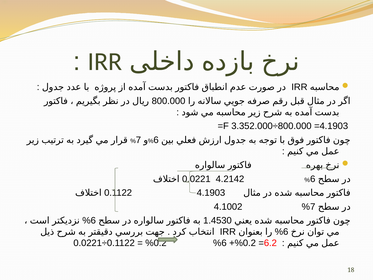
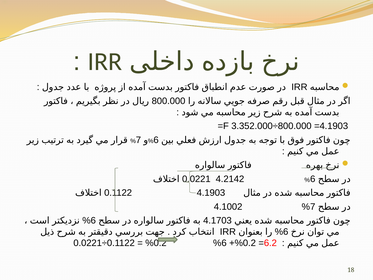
1.4530: 1.4530 -> 4.1703
